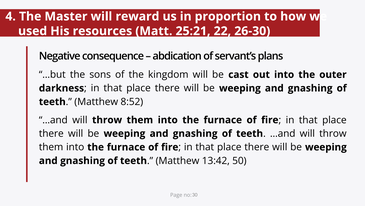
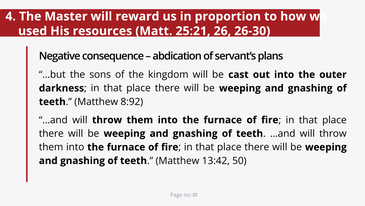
22: 22 -> 26
8:52: 8:52 -> 8:92
